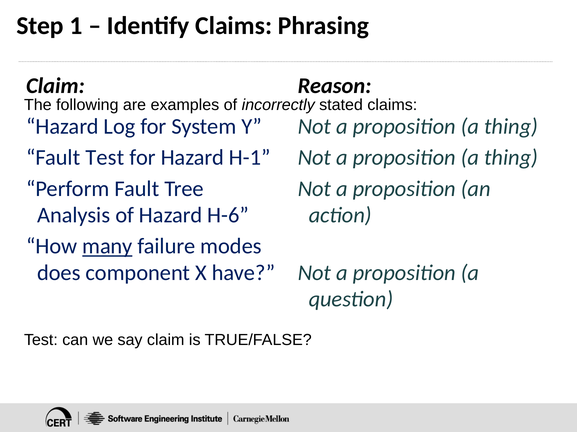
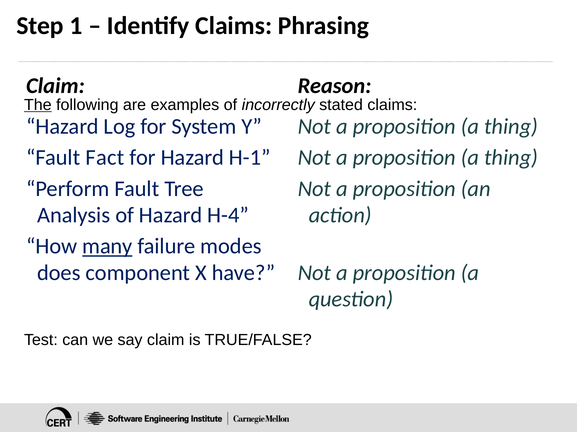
The underline: none -> present
Fault Test: Test -> Fact
H-6: H-6 -> H-4
